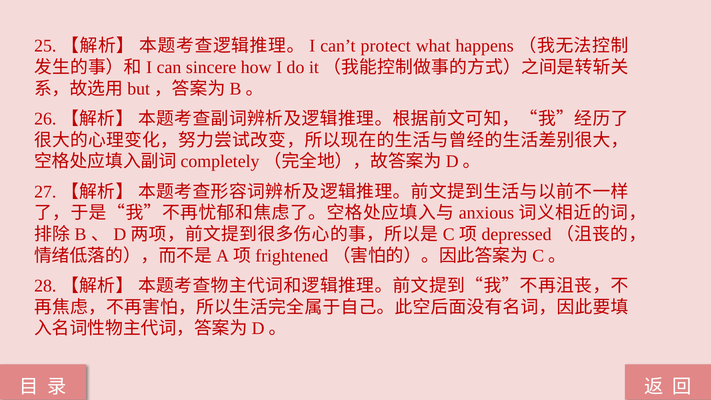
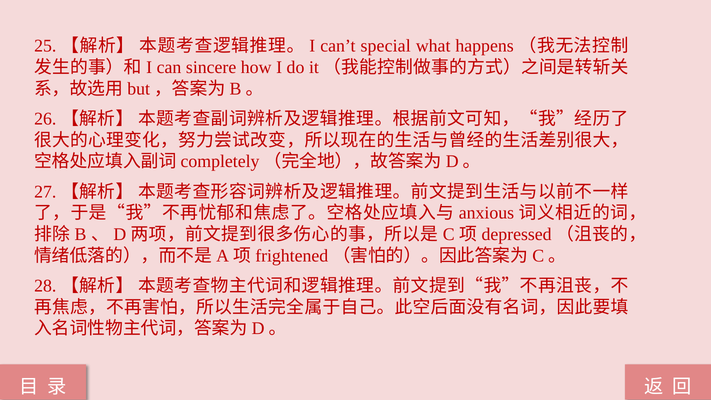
protect: protect -> special
